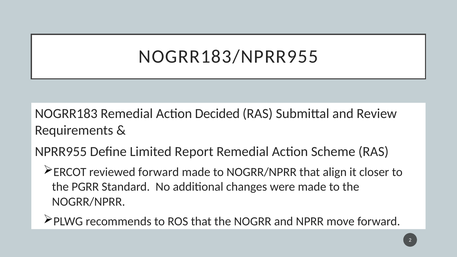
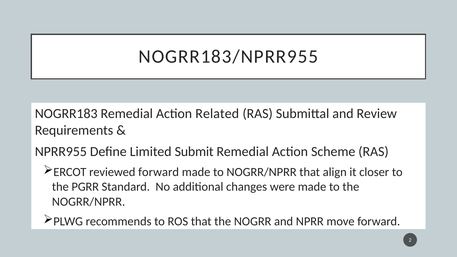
Decided: Decided -> Related
Report: Report -> Submit
